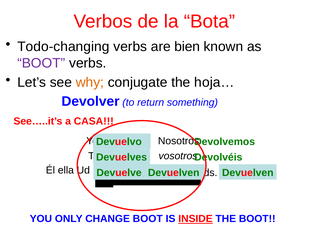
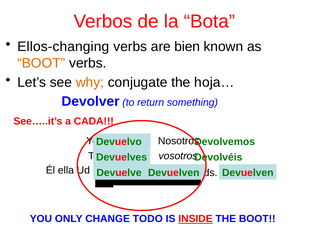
Todo-changing: Todo-changing -> Ellos-changing
BOOT at (41, 63) colour: purple -> orange
CASA: CASA -> CADA
CHANGE BOOT: BOOT -> TODO
